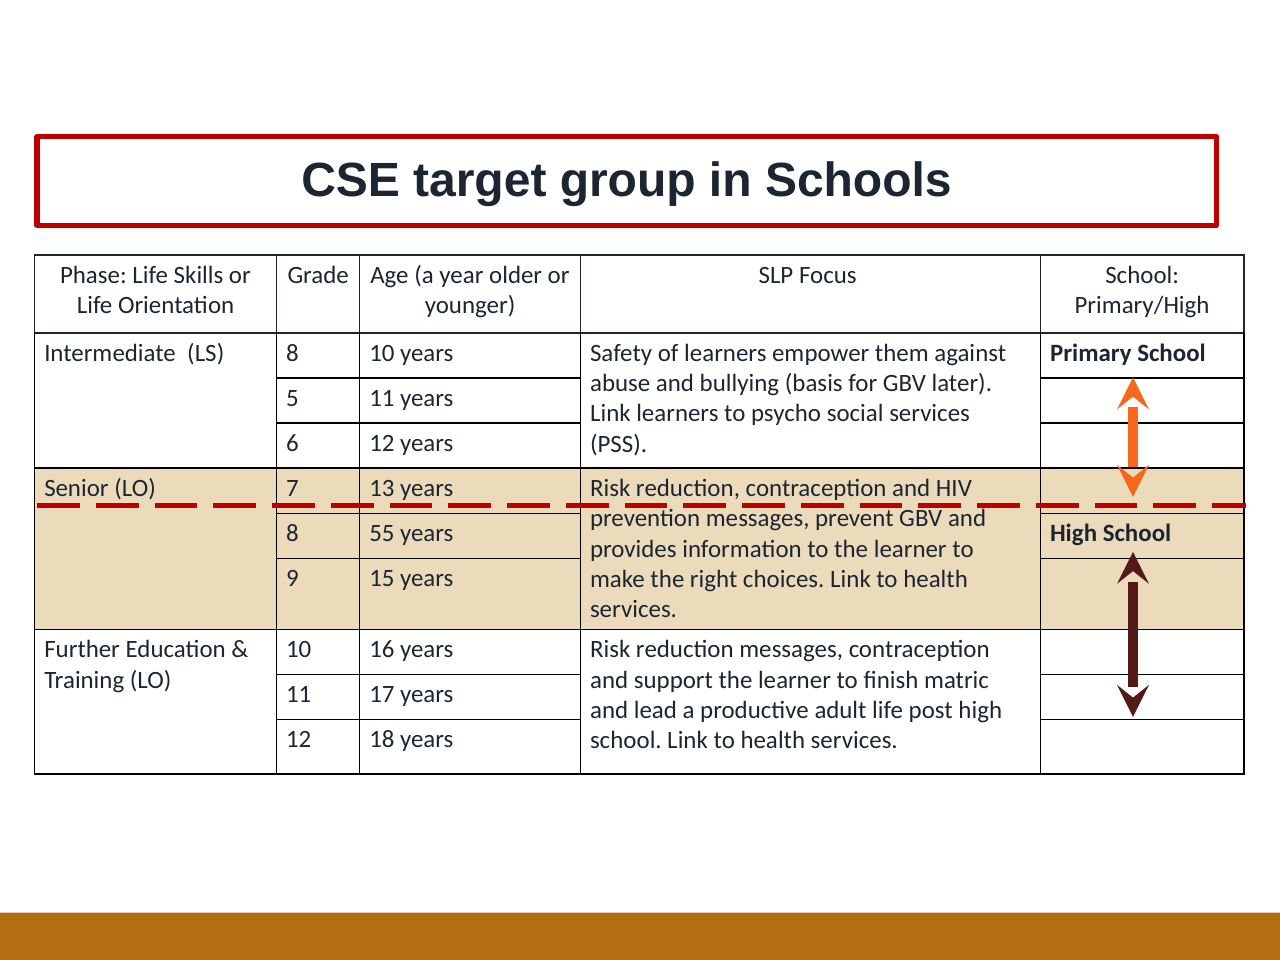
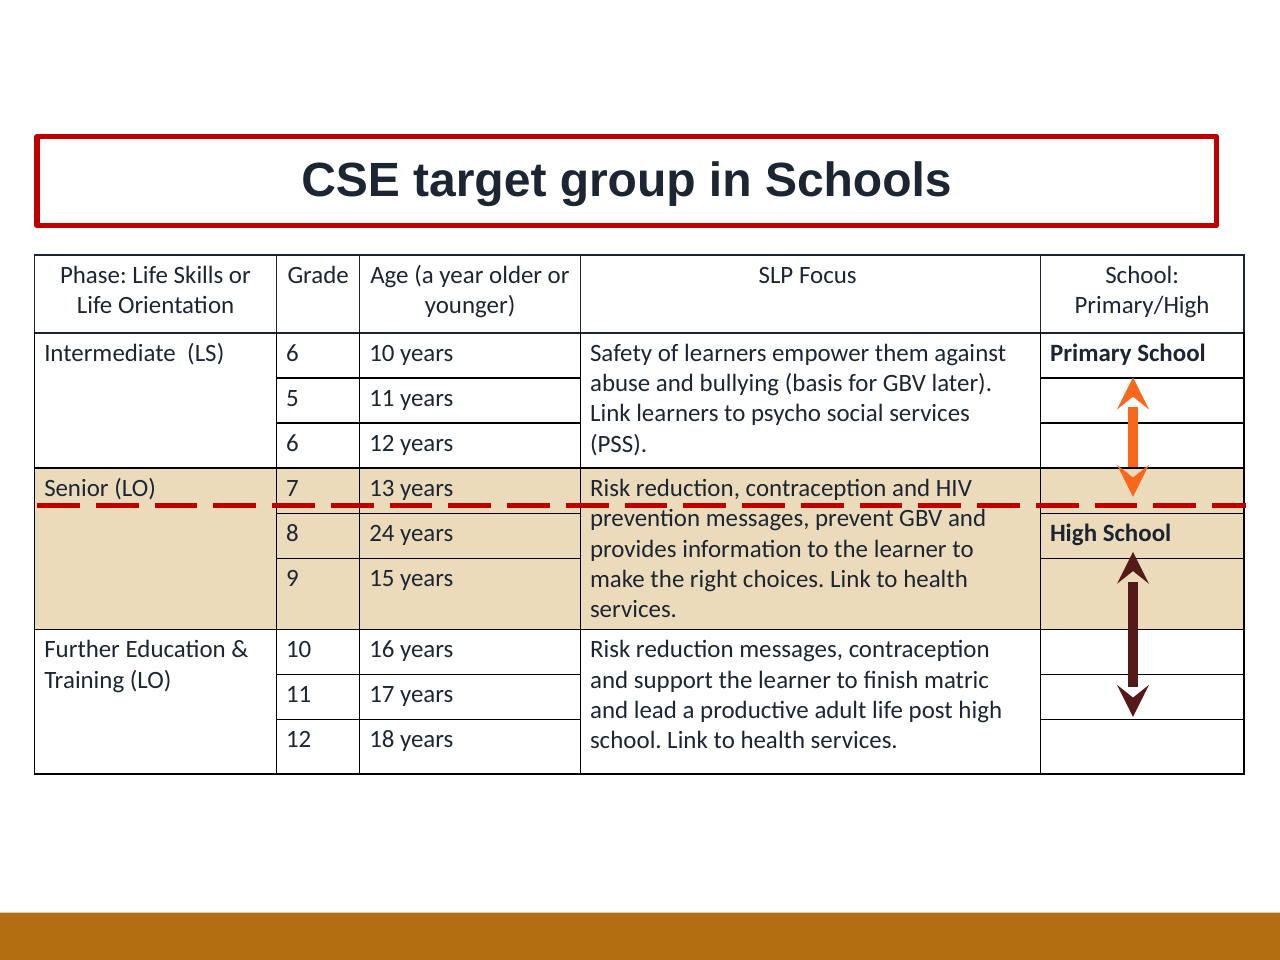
LS 8: 8 -> 6
55: 55 -> 24
